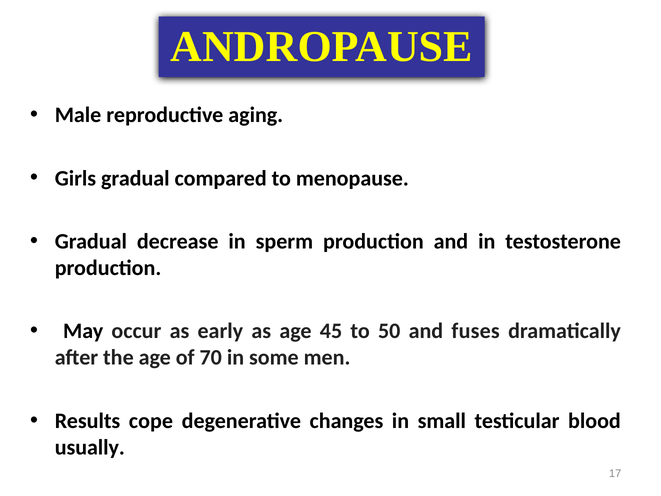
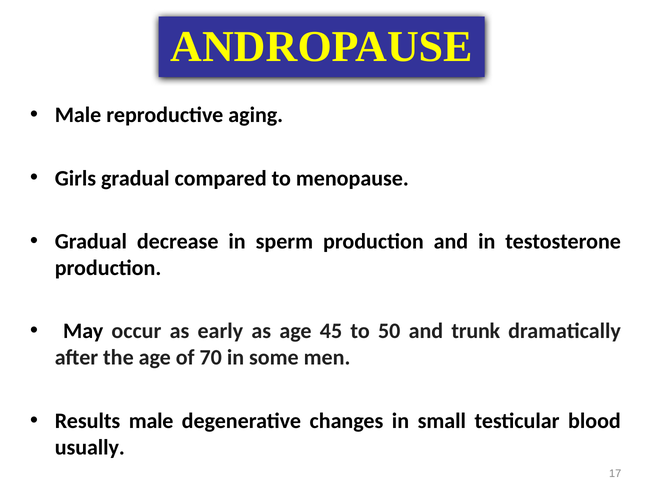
fuses: fuses -> trunk
Results cope: cope -> male
